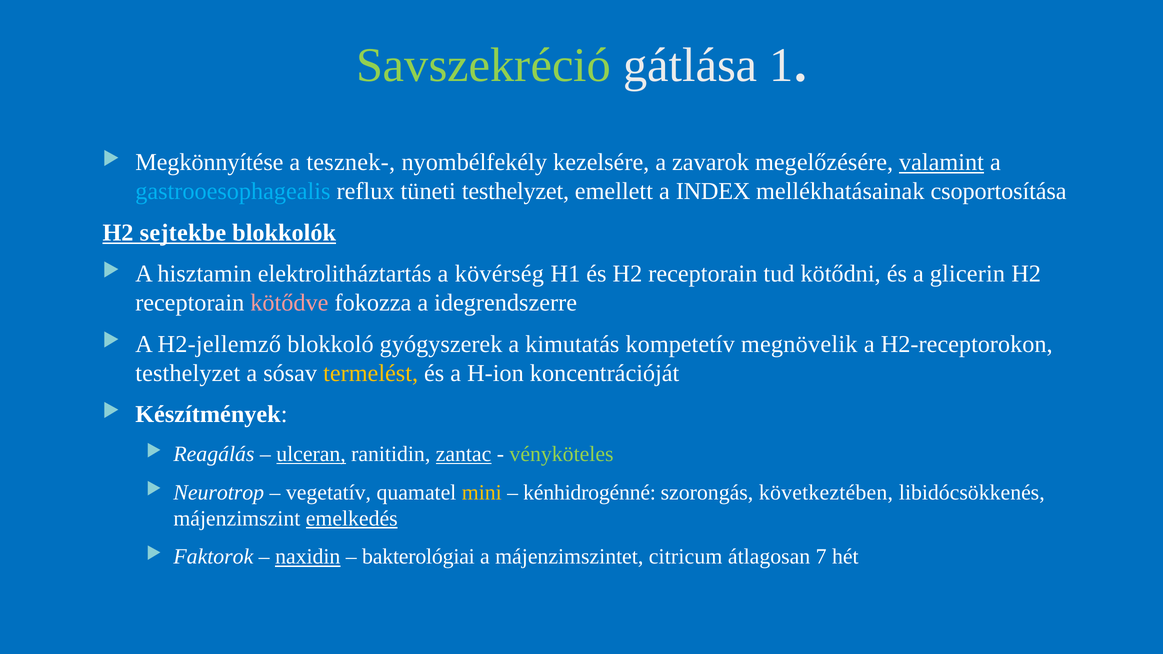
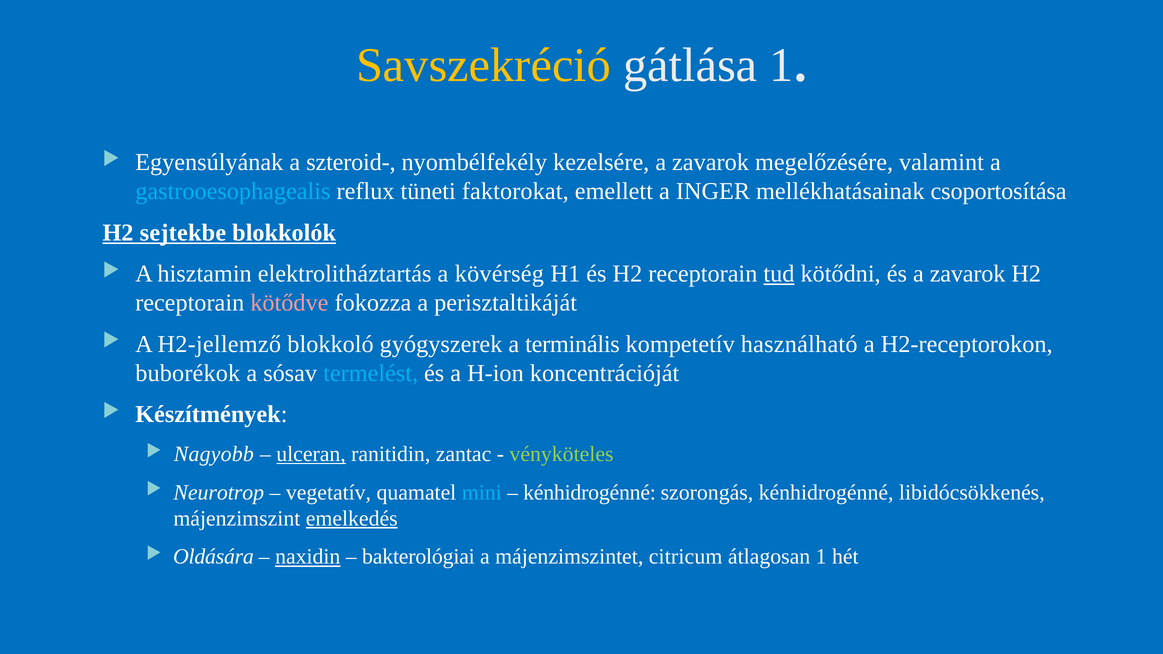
Savszekréció colour: light green -> yellow
Megkönnyítése: Megkönnyítése -> Egyensúlyának
tesznek-: tesznek- -> szteroid-
valamint underline: present -> none
tüneti testhelyzet: testhelyzet -> faktorokat
INDEX: INDEX -> INGER
tud underline: none -> present
és a glicerin: glicerin -> zavarok
idegrendszerre: idegrendszerre -> perisztaltikáját
kimutatás: kimutatás -> terminális
megnövelik: megnövelik -> használható
testhelyzet at (188, 373): testhelyzet -> buborékok
termelést colour: yellow -> light blue
Reagálás: Reagálás -> Nagyobb
zantac underline: present -> none
mini colour: yellow -> light blue
szorongás következtében: következtében -> kénhidrogénné
Faktorok: Faktorok -> Oldására
átlagosan 7: 7 -> 1
